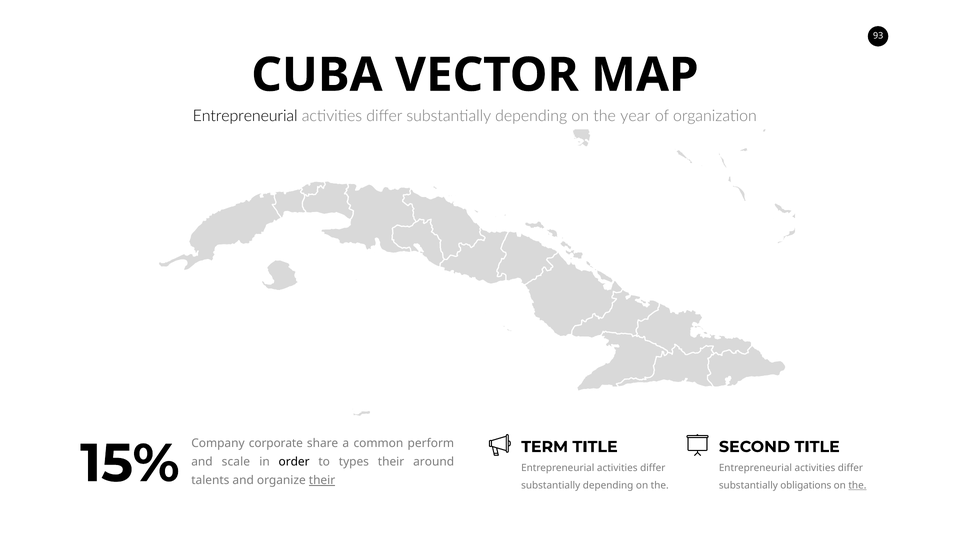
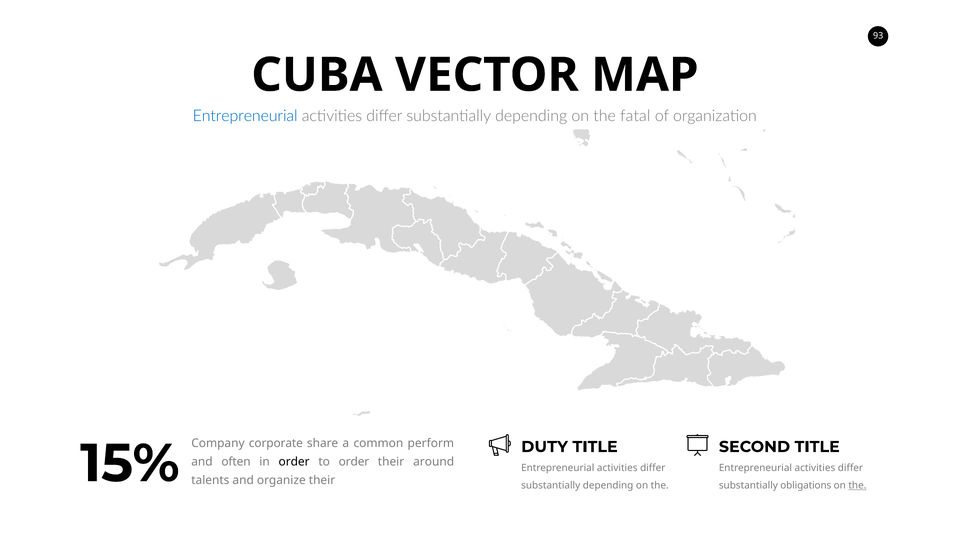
Entrepreneurial at (245, 116) colour: black -> blue
year: year -> fatal
TERM: TERM -> DUTY
scale: scale -> often
to types: types -> order
their at (322, 481) underline: present -> none
